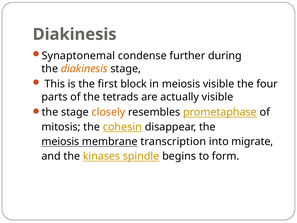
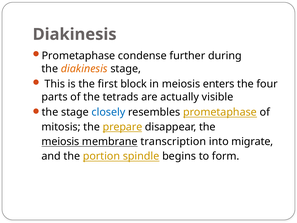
Synaptonemal at (78, 56): Synaptonemal -> Prometaphase
meiosis visible: visible -> enters
closely colour: orange -> blue
cohesin: cohesin -> prepare
kinases: kinases -> portion
